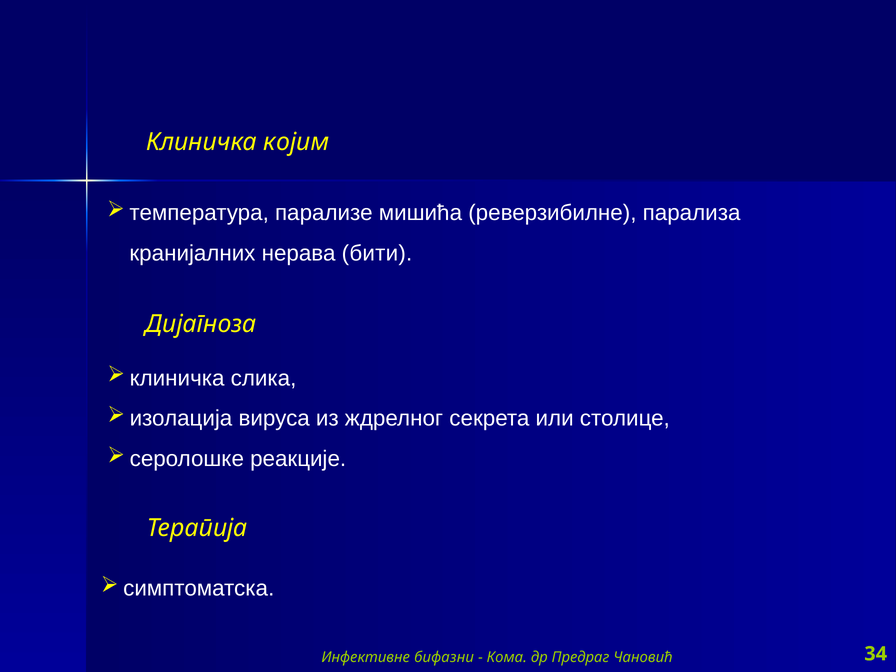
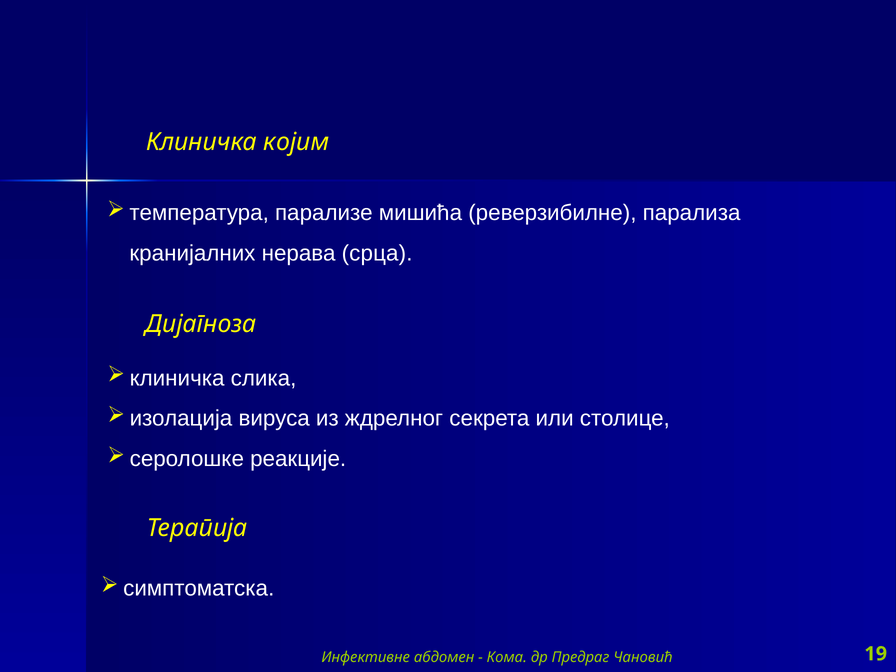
бити: бити -> срца
бифазни: бифазни -> абдомен
34: 34 -> 19
